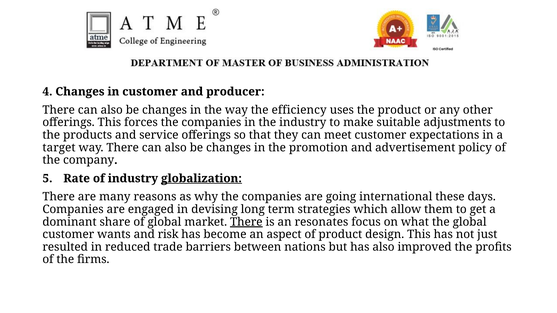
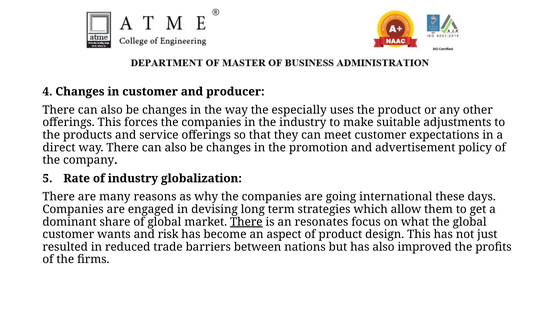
efficiency: efficiency -> especially
target: target -> direct
globalization underline: present -> none
